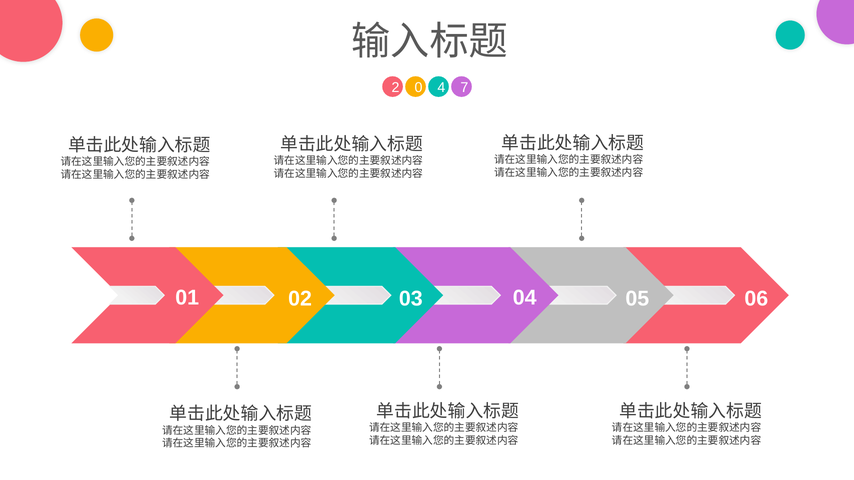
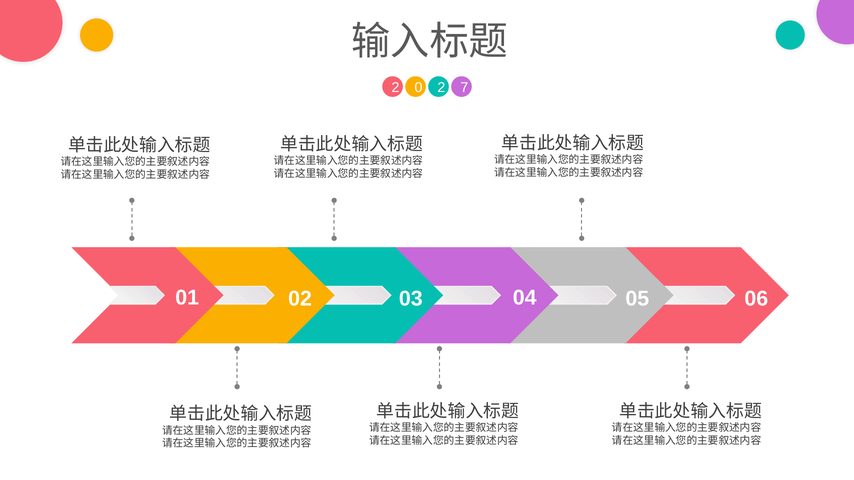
0 4: 4 -> 2
